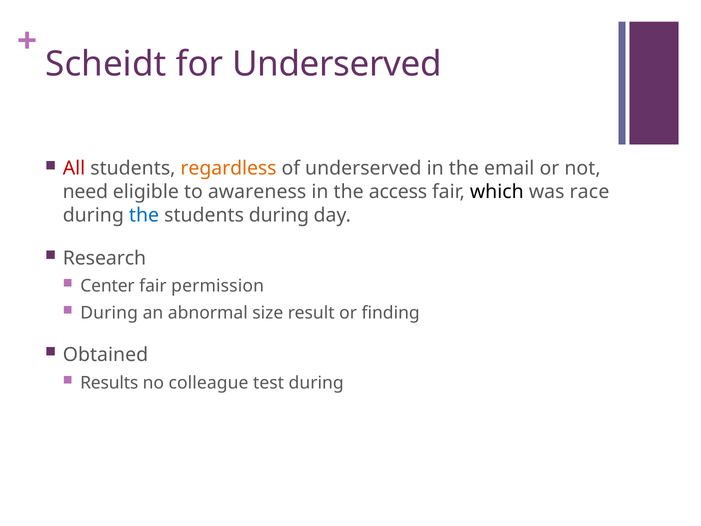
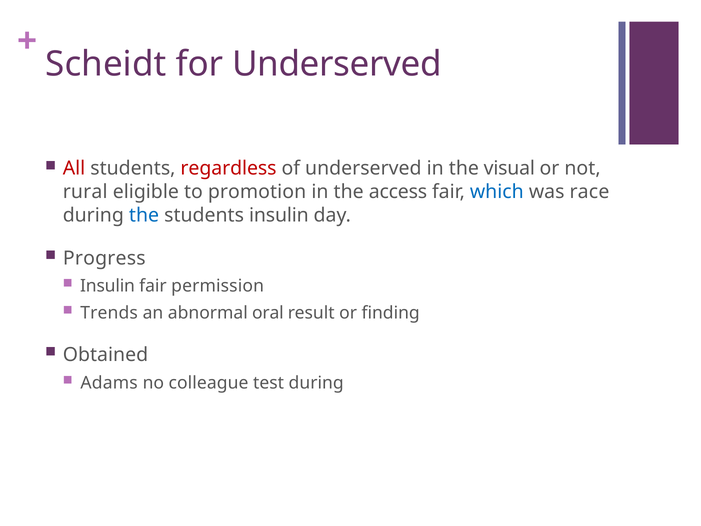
regardless colour: orange -> red
email: email -> visual
need: need -> rural
awareness: awareness -> promotion
which colour: black -> blue
students during: during -> insulin
Research: Research -> Progress
Center at (108, 286): Center -> Insulin
During at (109, 313): During -> Trends
size: size -> oral
Results: Results -> Adams
